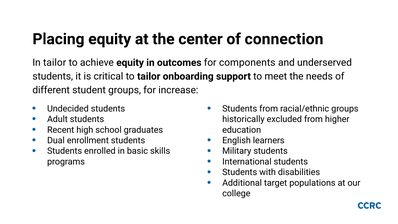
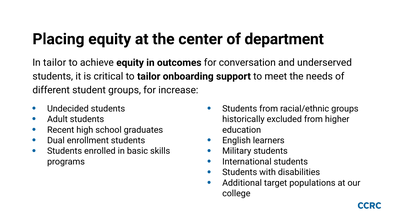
connection: connection -> department
components: components -> conversation
